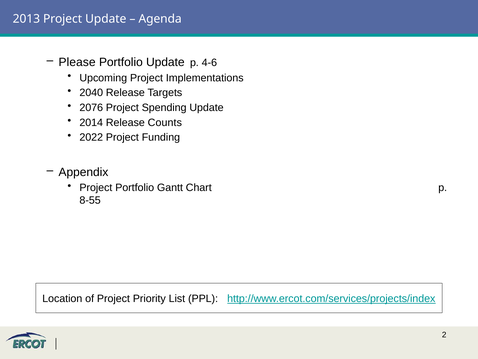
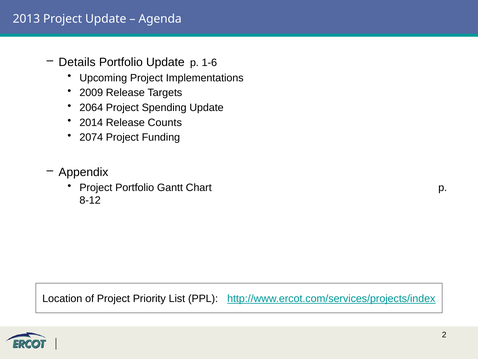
Please: Please -> Details
4-6: 4-6 -> 1-6
2040: 2040 -> 2009
2076: 2076 -> 2064
2022: 2022 -> 2074
8-55: 8-55 -> 8-12
